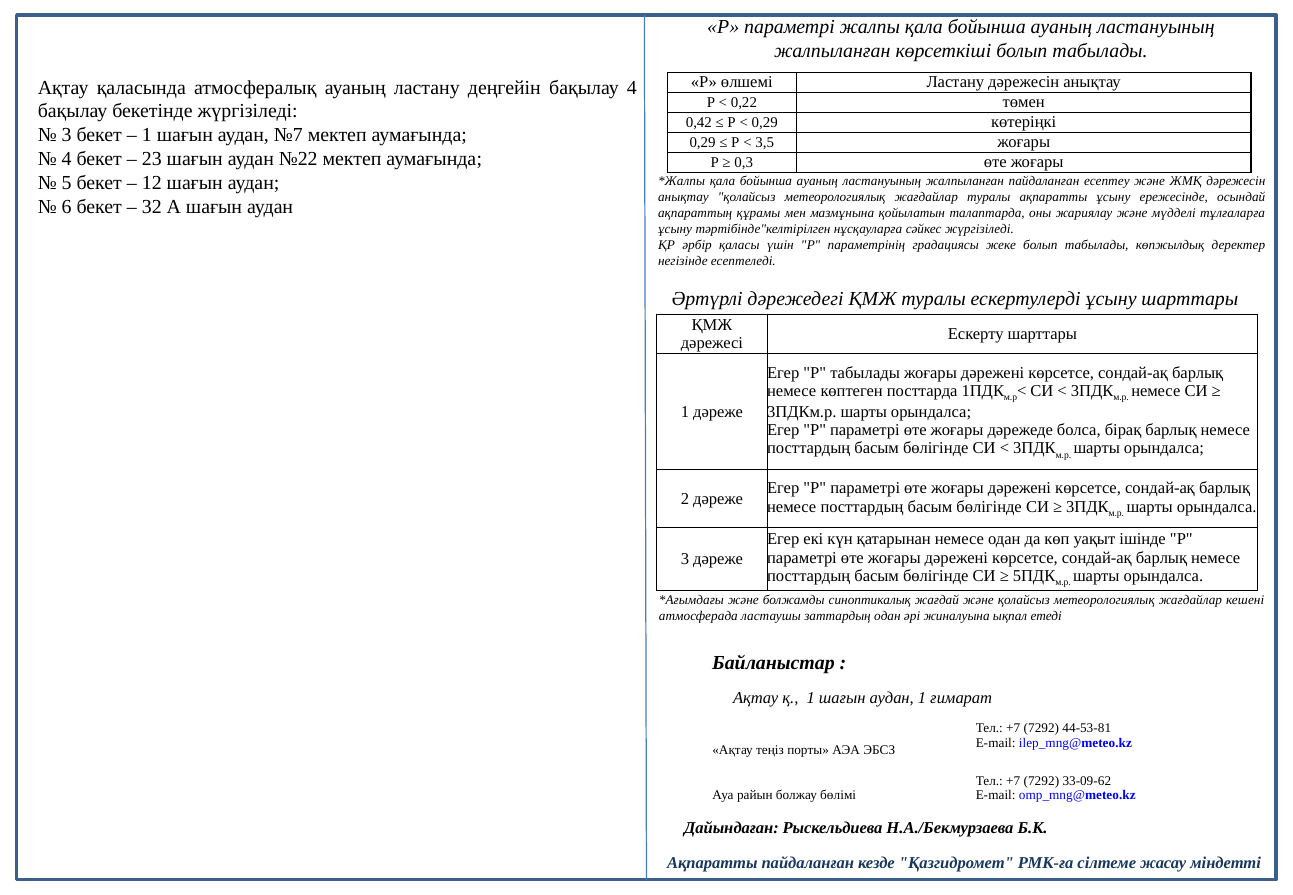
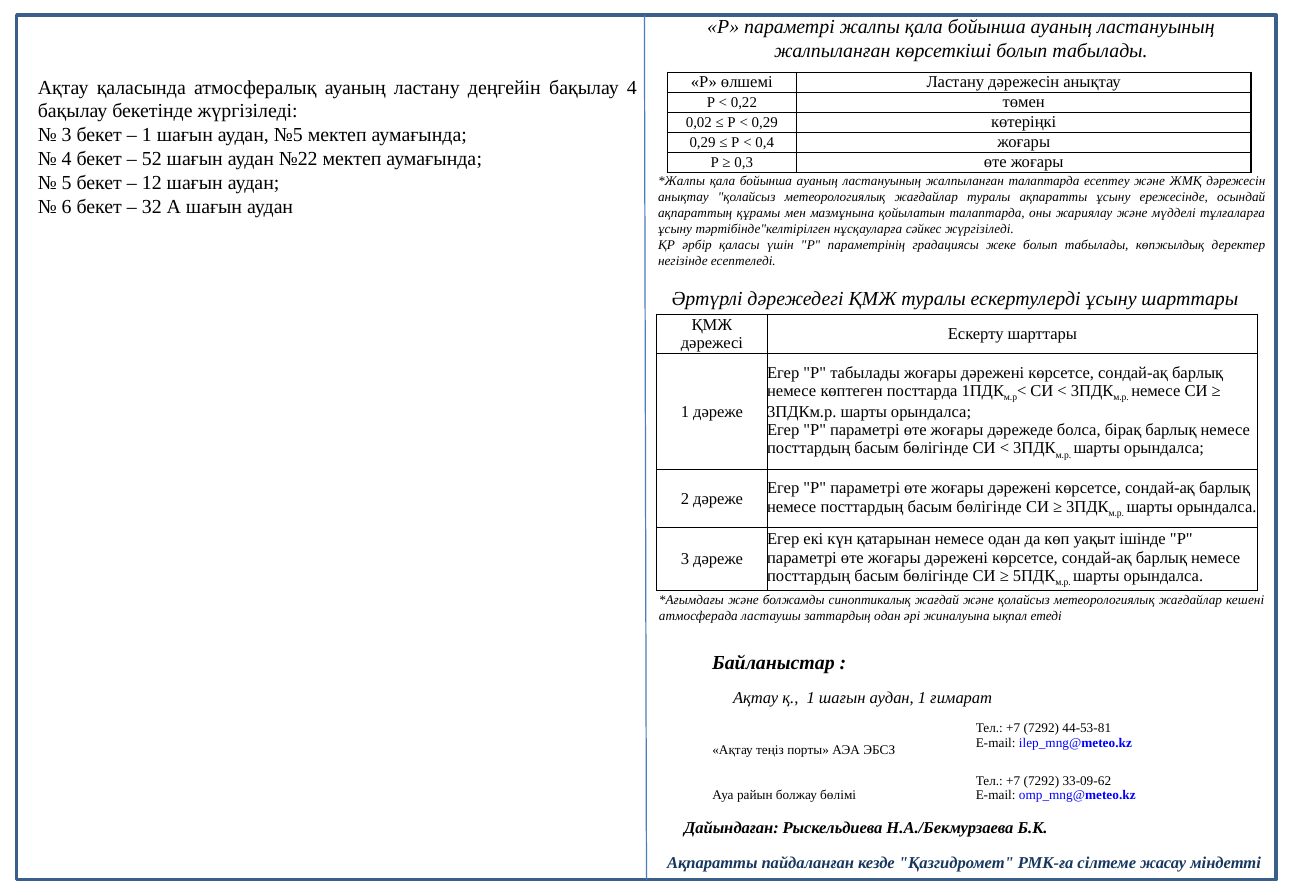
0,42: 0,42 -> 0,02
№7: №7 -> №5
3,5: 3,5 -> 0,4
23: 23 -> 52
жалпыланған пайдаланған: пайдаланған -> талаптарда
